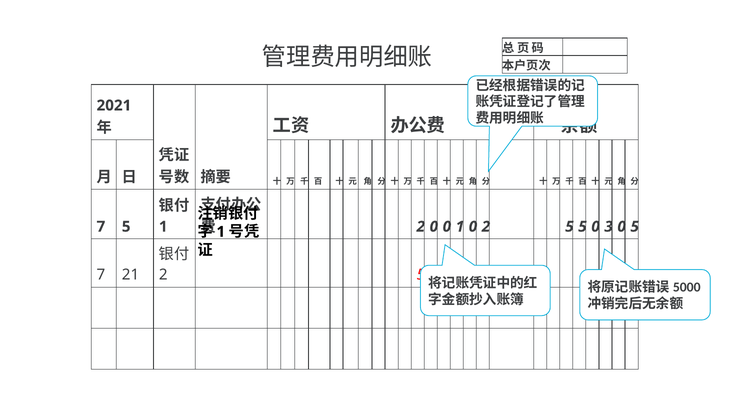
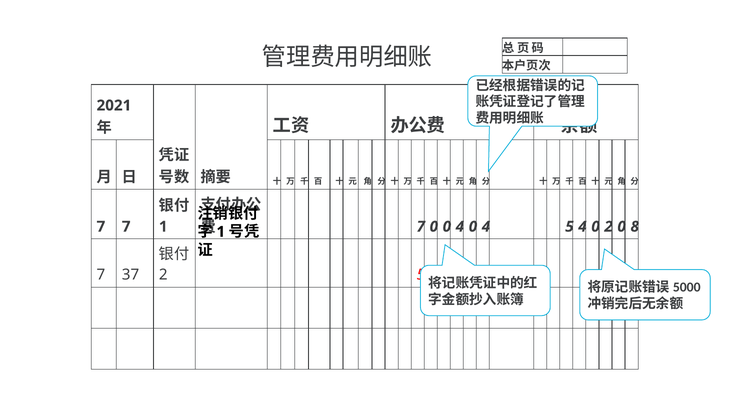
2 at (421, 227): 2 -> 7
0 0 1: 1 -> 4
2 at (486, 227): 2 -> 4
5 5: 5 -> 4
0 3: 3 -> 2
0 5: 5 -> 8
7 5: 5 -> 7
21: 21 -> 37
